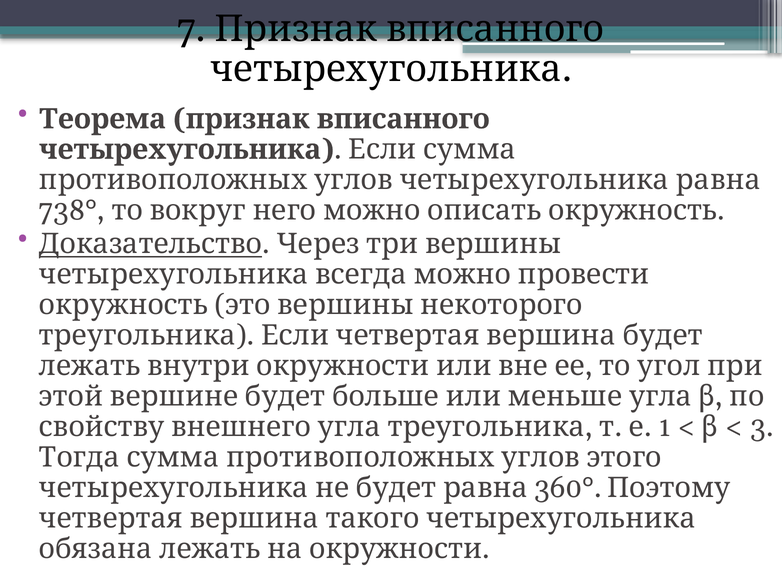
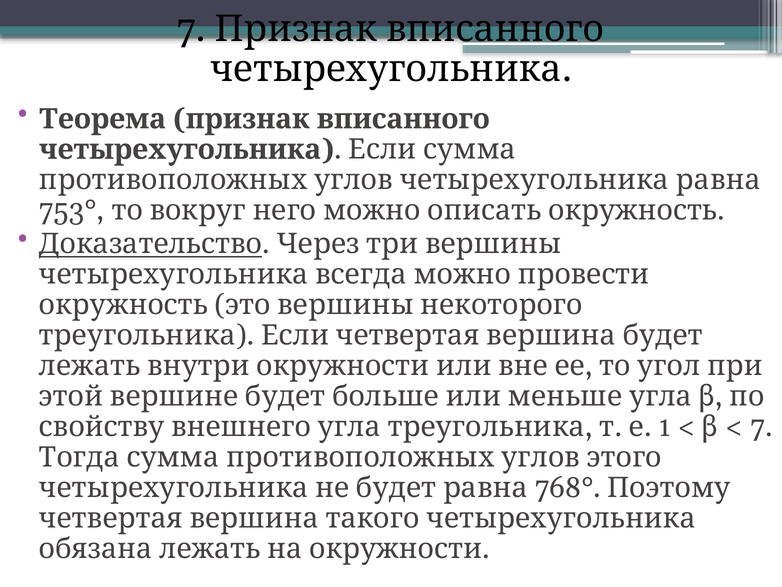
738°: 738° -> 753°
3 at (762, 427): 3 -> 7
360°: 360° -> 768°
